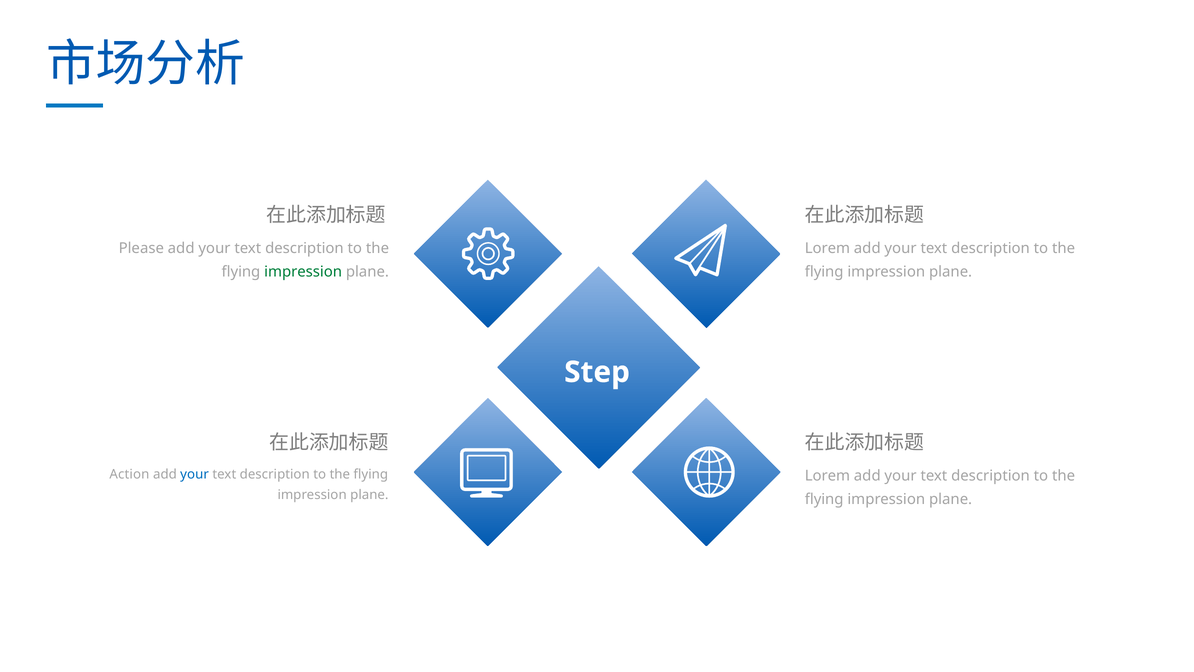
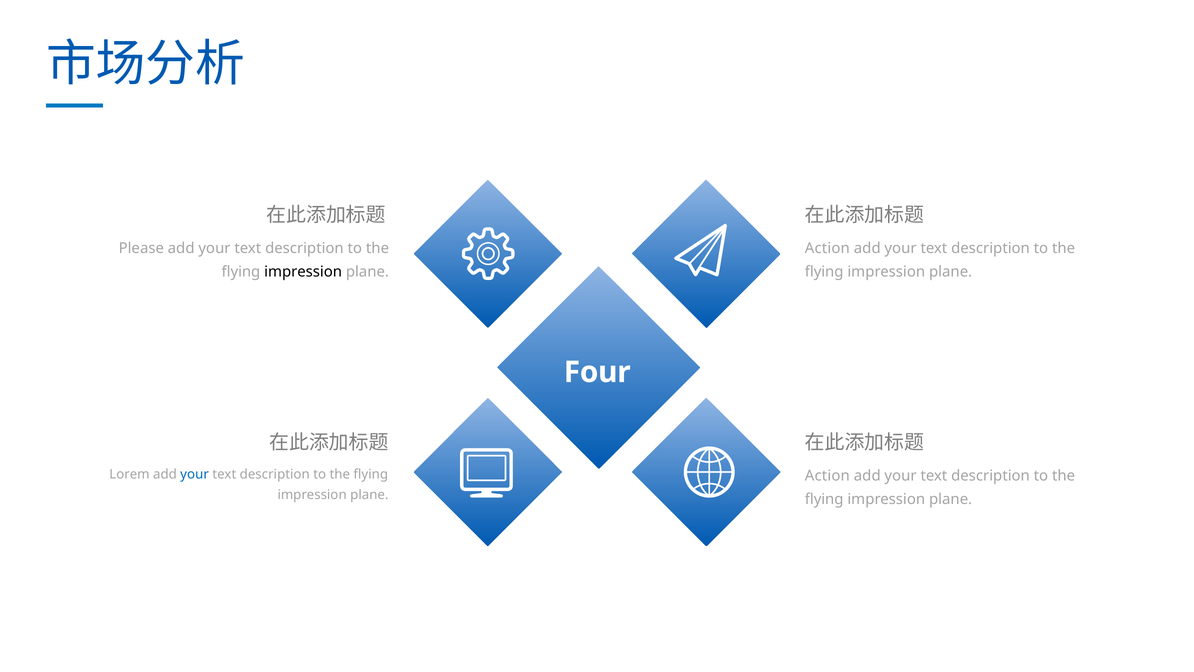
Lorem at (827, 248): Lorem -> Action
impression at (303, 272) colour: green -> black
Step: Step -> Four
Action: Action -> Lorem
Lorem at (827, 476): Lorem -> Action
